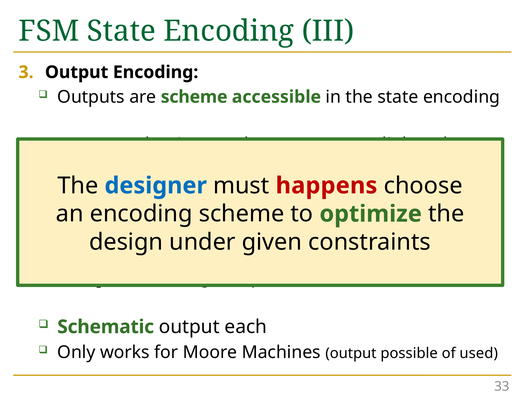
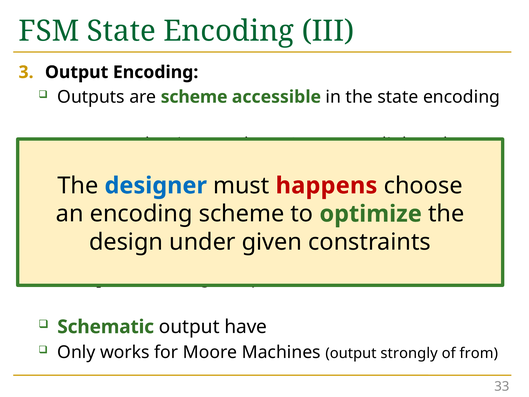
output each: each -> have
possible: possible -> strongly
used: used -> from
